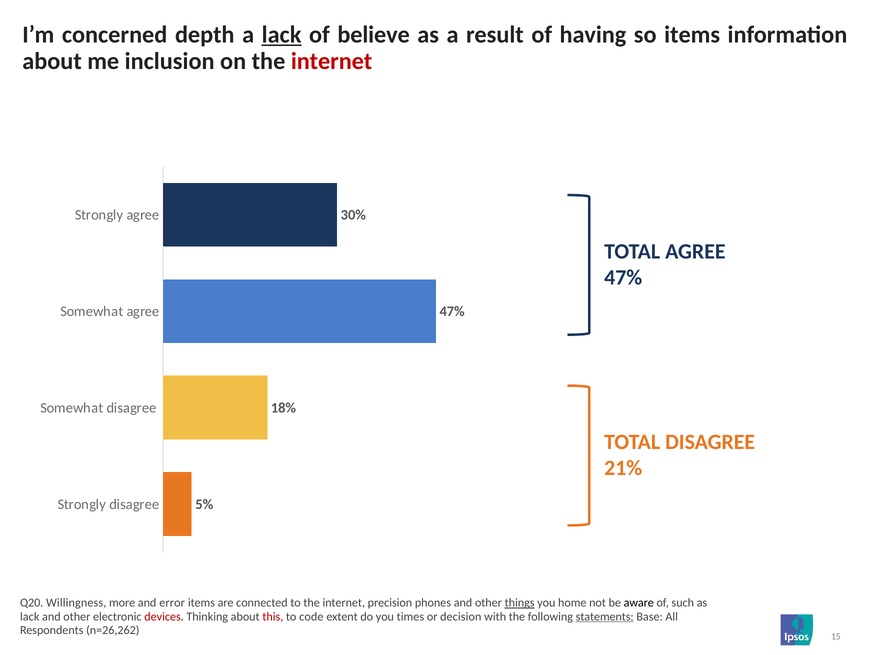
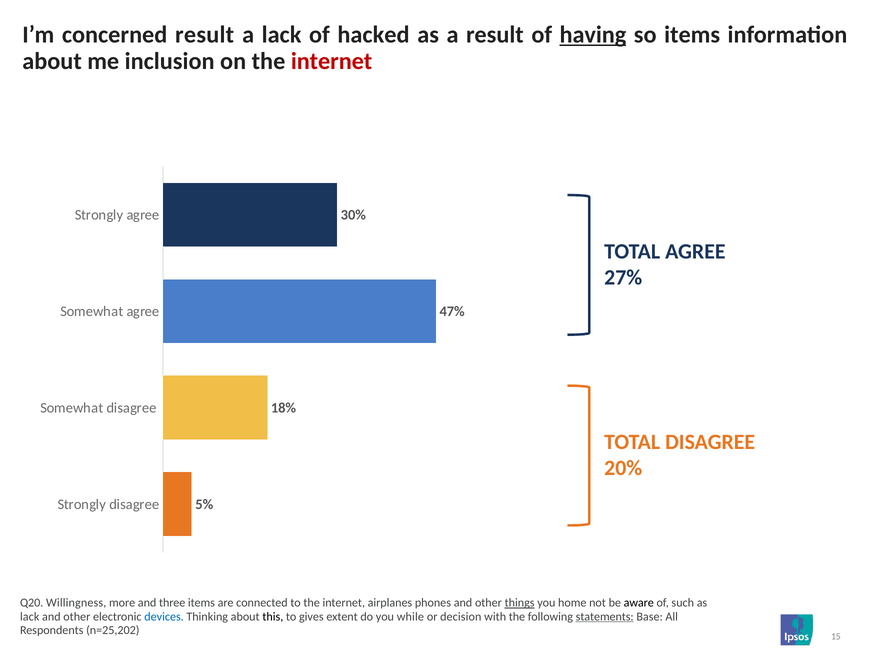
concerned depth: depth -> result
lack at (282, 35) underline: present -> none
believe: believe -> hacked
having underline: none -> present
47% at (623, 277): 47% -> 27%
21%: 21% -> 20%
error: error -> three
precision: precision -> airplanes
devices colour: red -> blue
this colour: red -> black
code: code -> gives
times: times -> while
n=26,262: n=26,262 -> n=25,202
